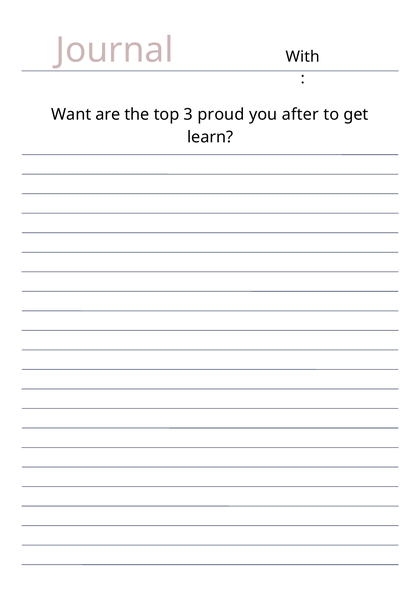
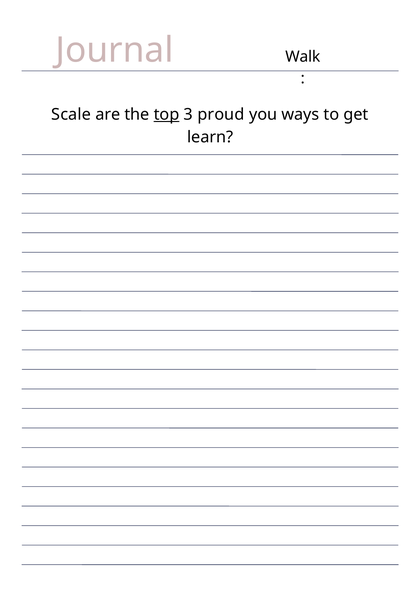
With: With -> Walk
Want: Want -> Scale
top underline: none -> present
after: after -> ways
